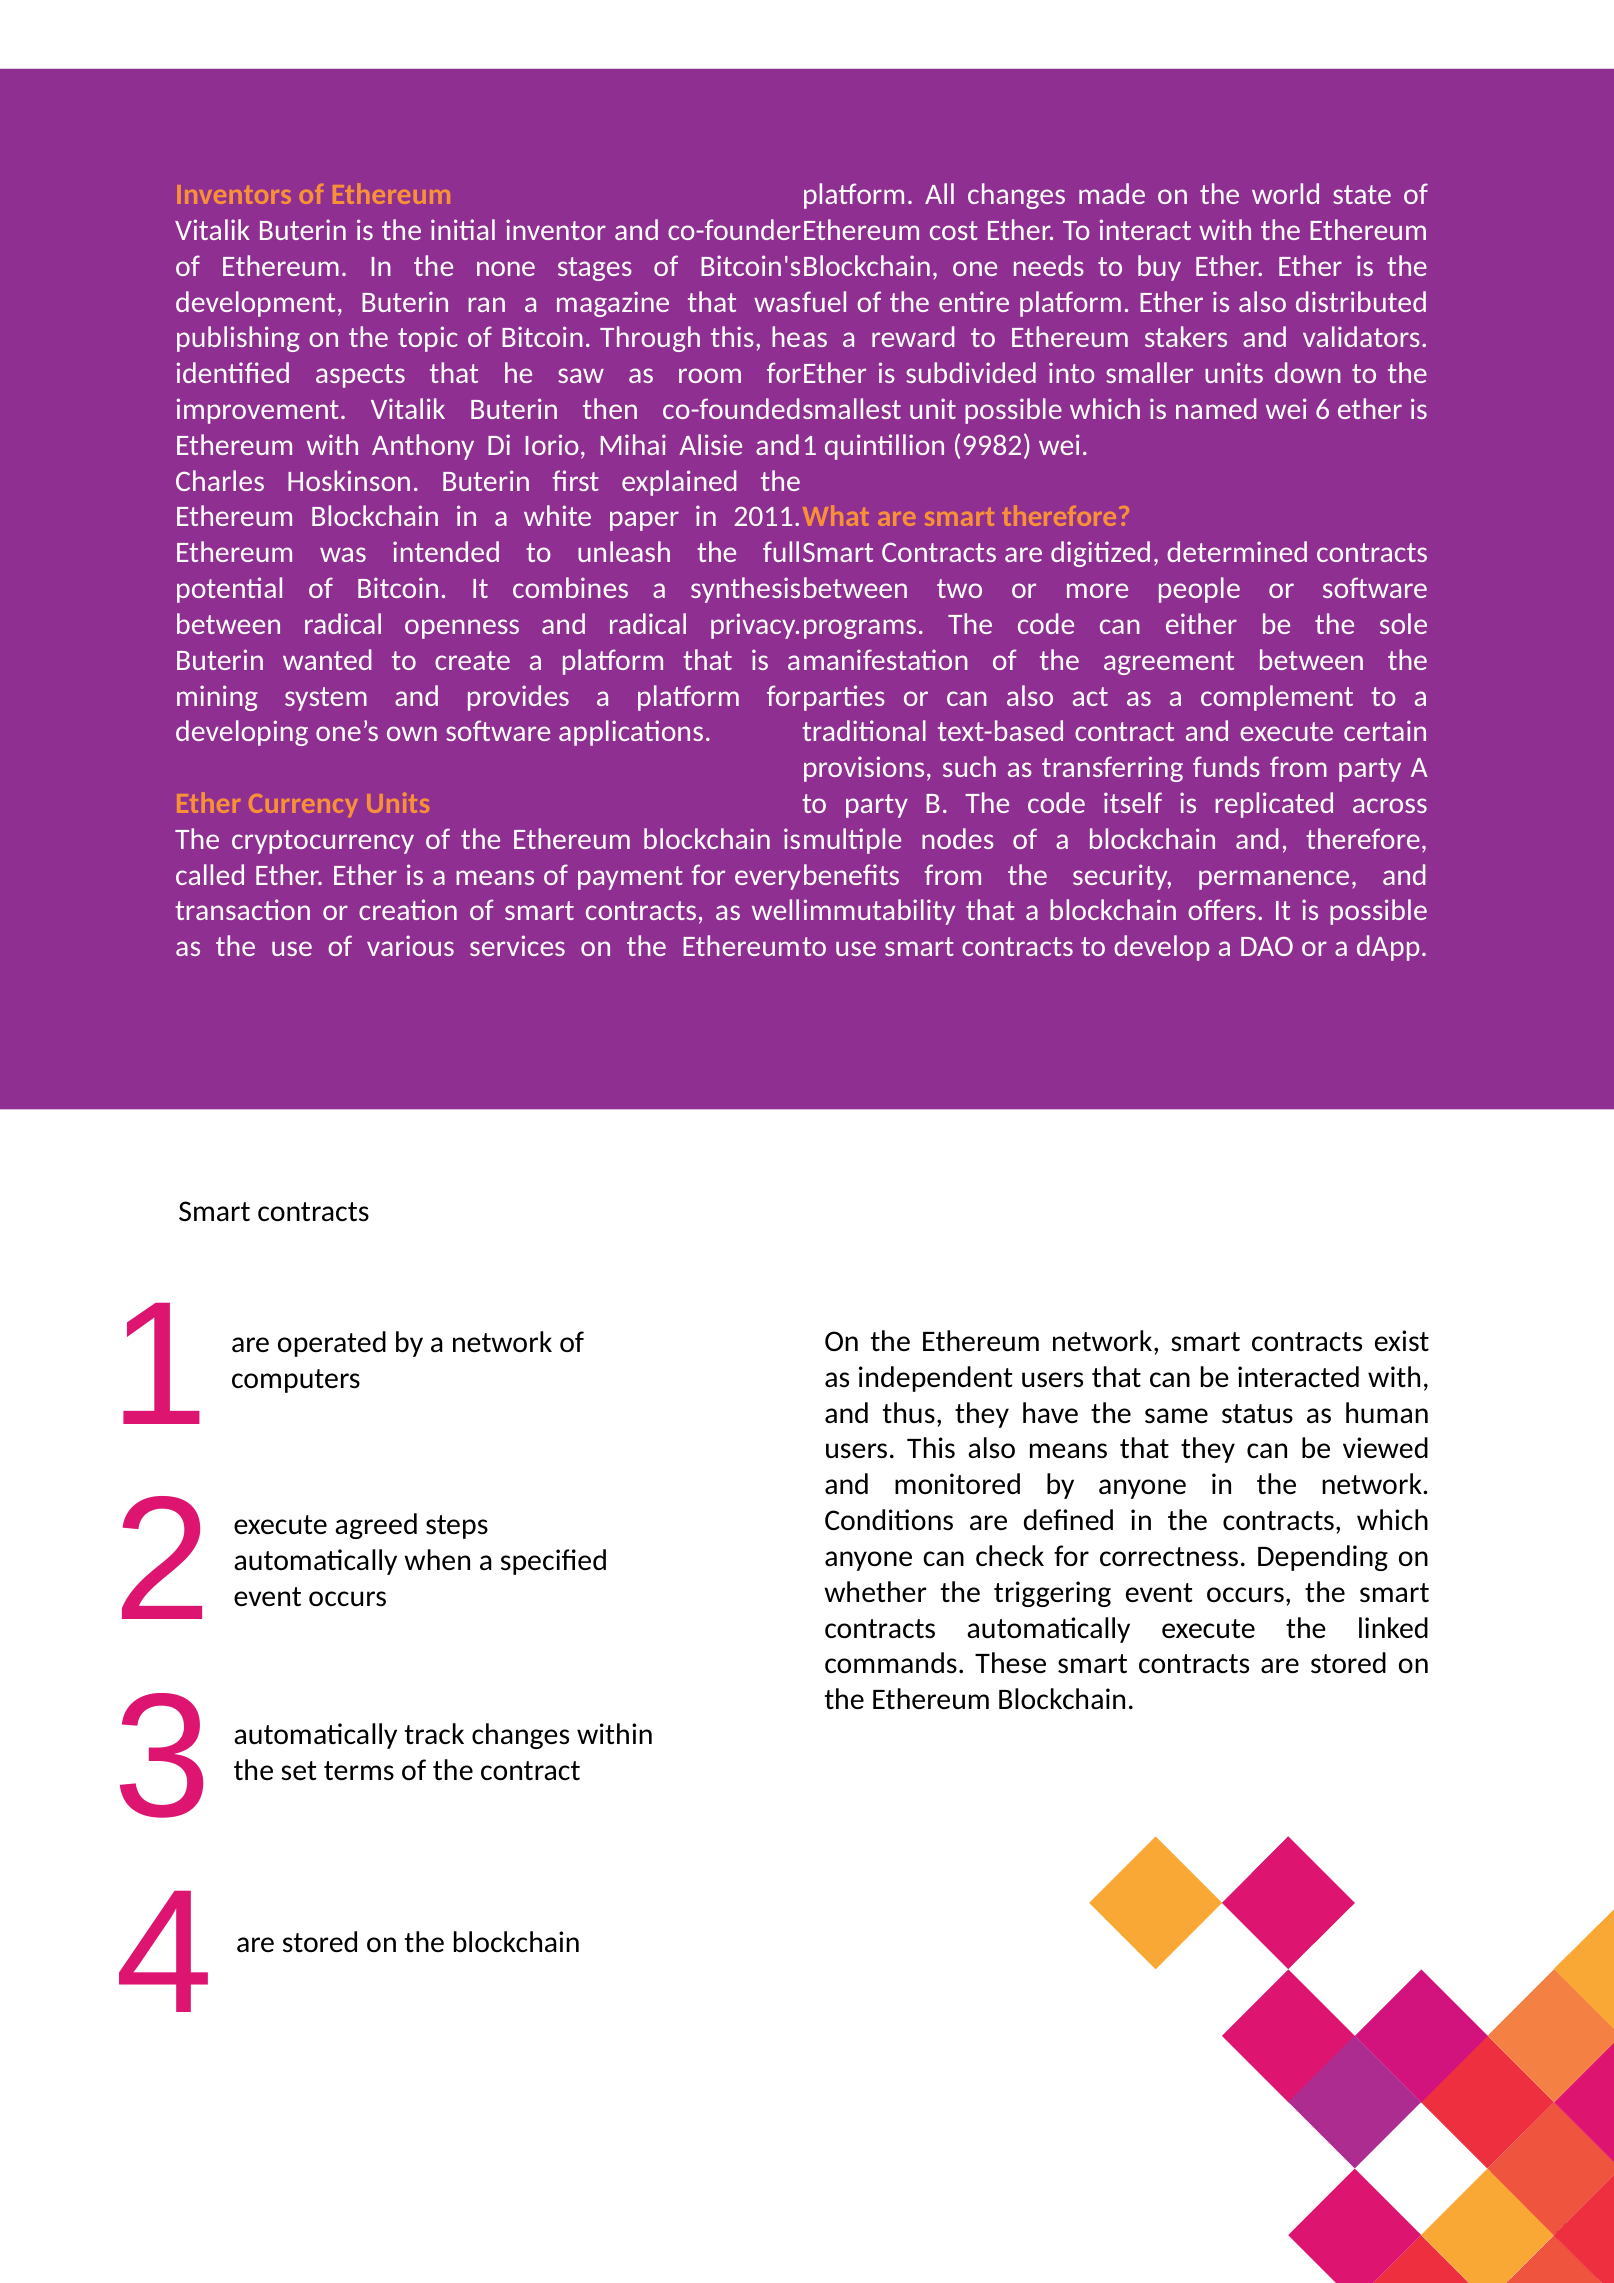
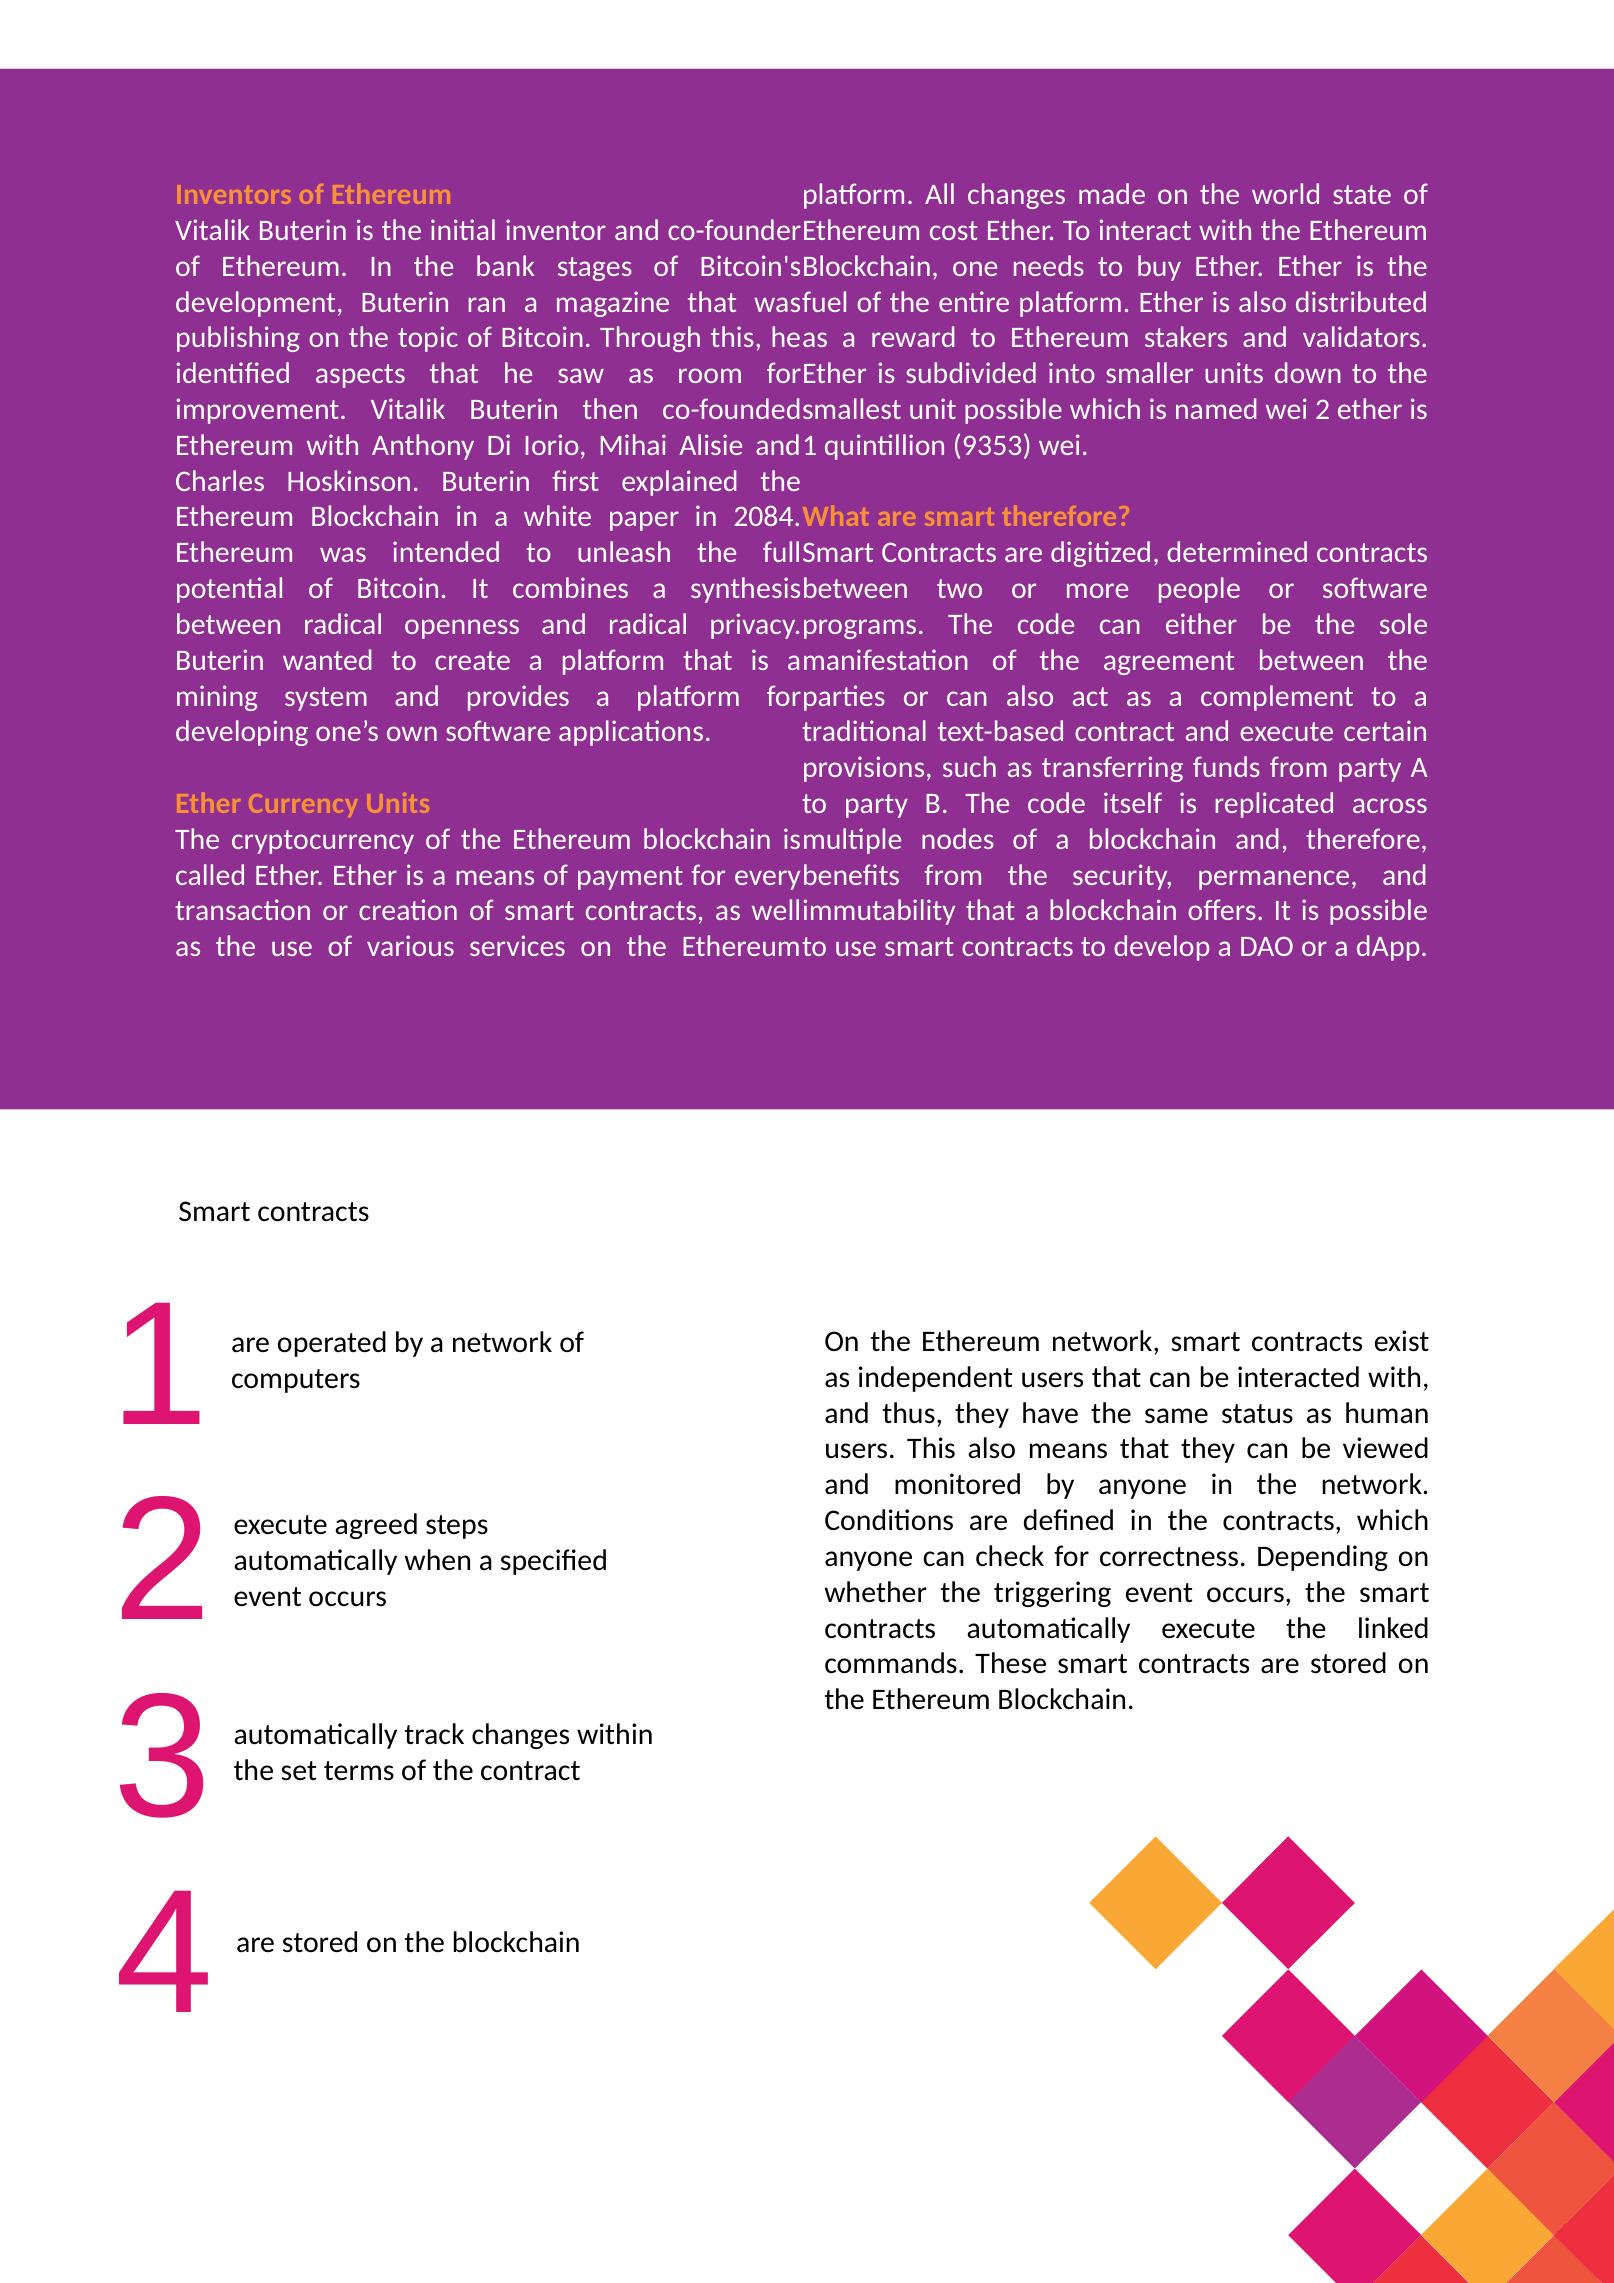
none: none -> bank
wei 6: 6 -> 2
9982: 9982 -> 9353
2011: 2011 -> 2084
